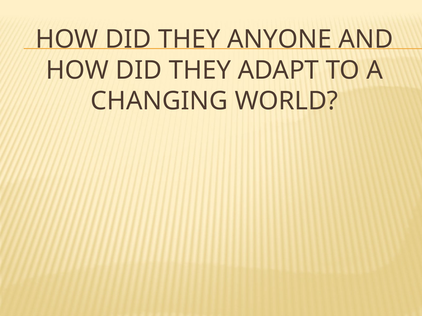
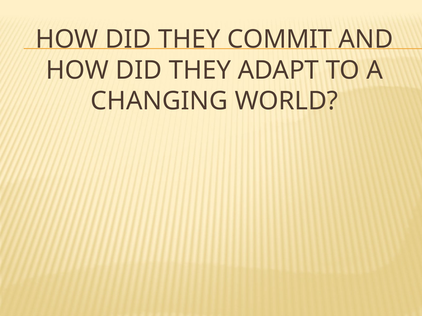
ANYONE: ANYONE -> COMMIT
